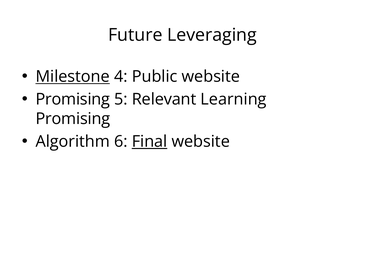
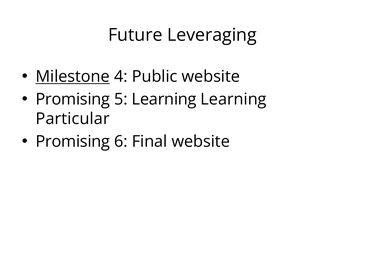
5 Relevant: Relevant -> Learning
Promising at (73, 119): Promising -> Particular
Algorithm at (73, 141): Algorithm -> Promising
Final underline: present -> none
